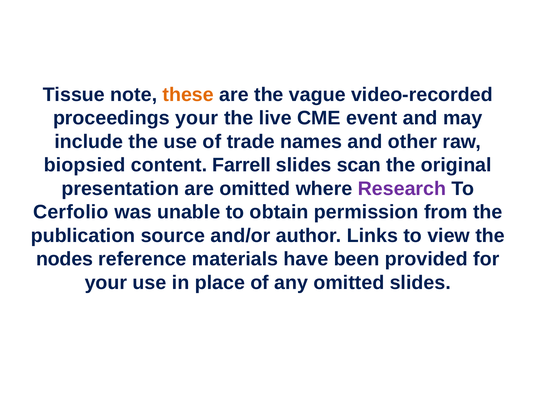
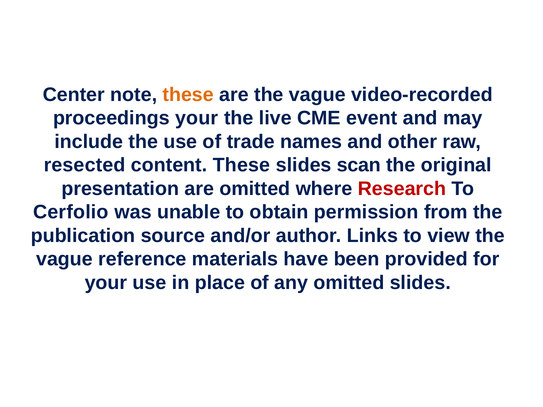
Tissue: Tissue -> Center
biopsied: biopsied -> resected
content Farrell: Farrell -> These
Research colour: purple -> red
nodes at (65, 259): nodes -> vague
